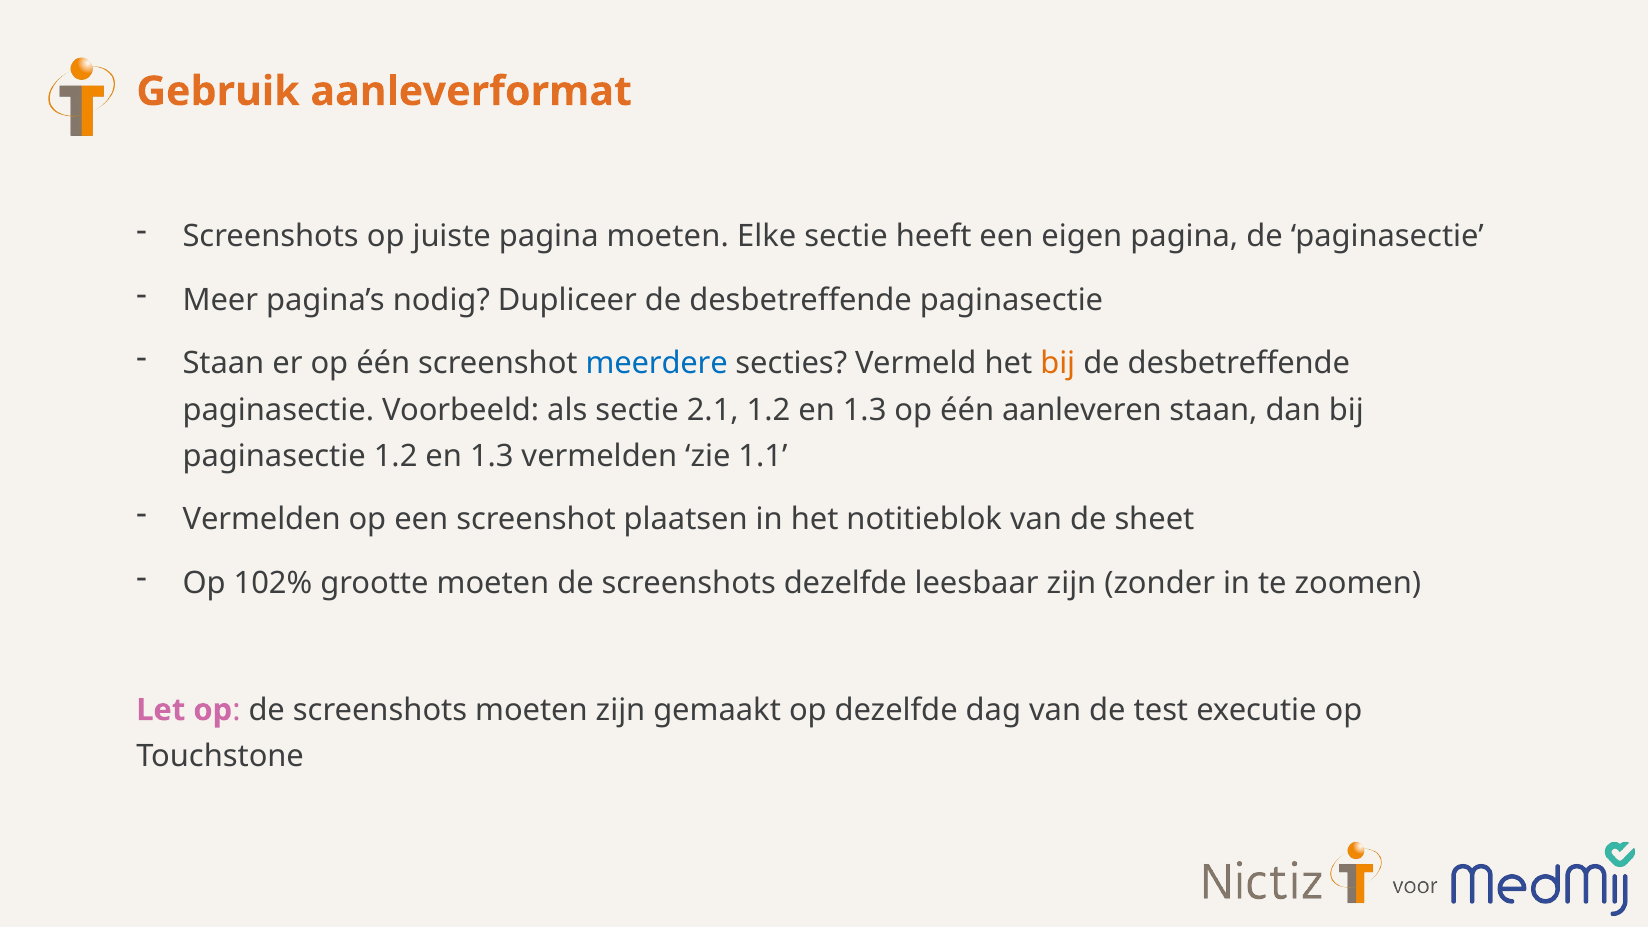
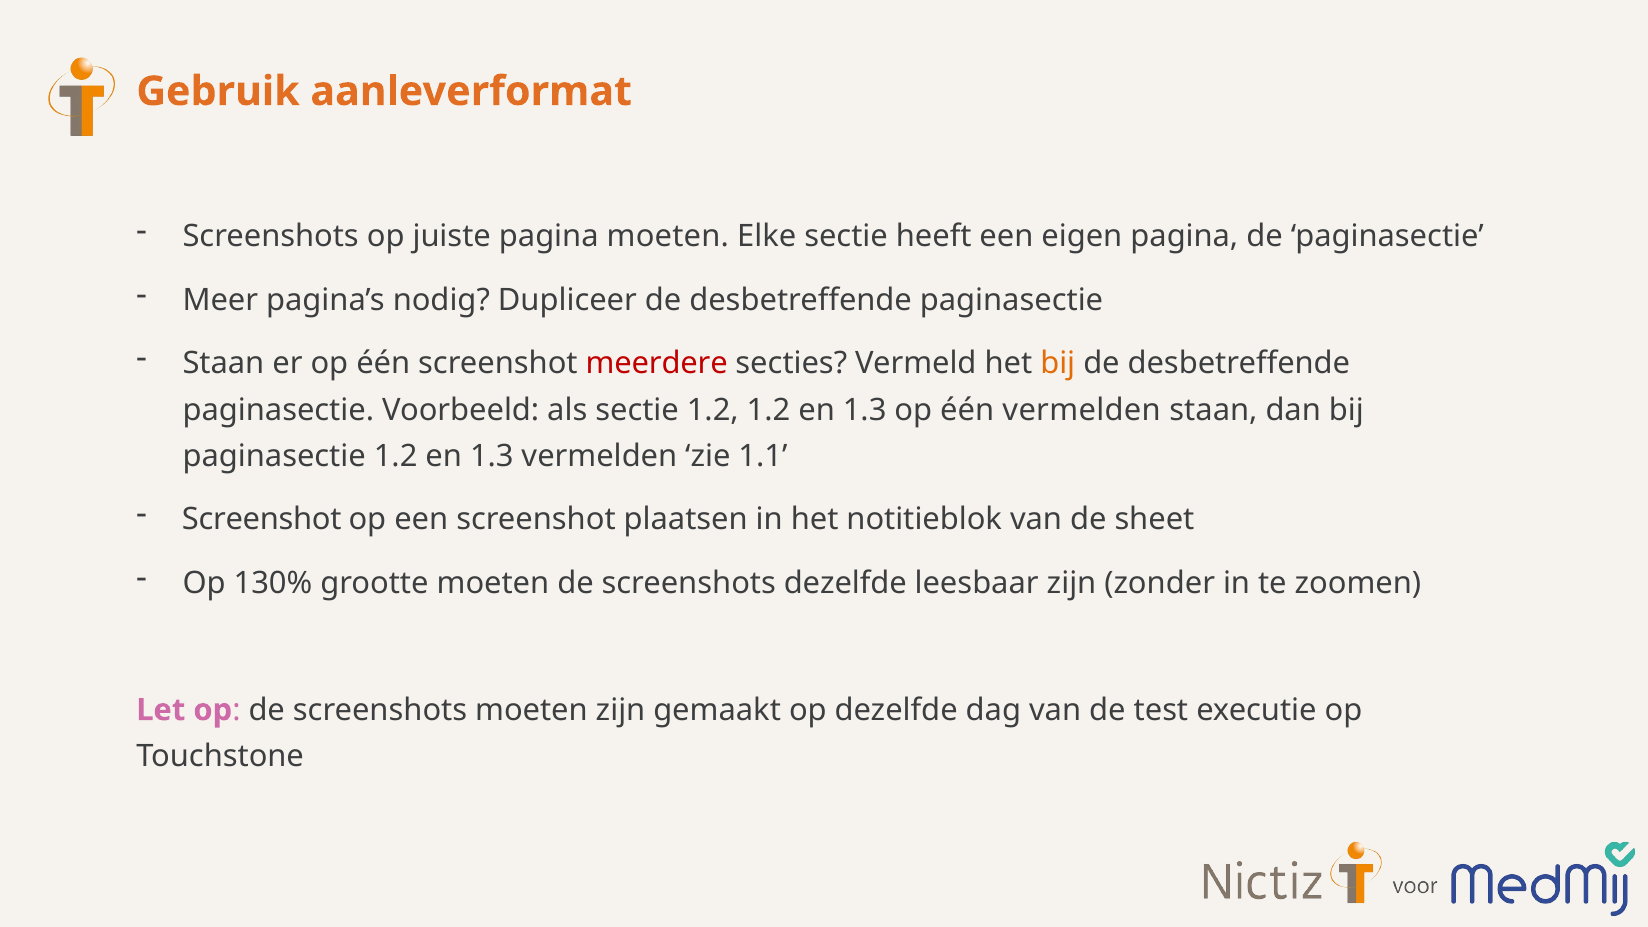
meerdere colour: blue -> red
sectie 2.1: 2.1 -> 1.2
één aanleveren: aanleveren -> vermelden
Vermelden at (262, 520): Vermelden -> Screenshot
102%: 102% -> 130%
